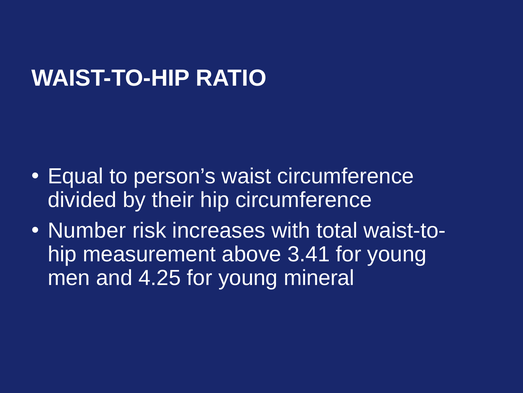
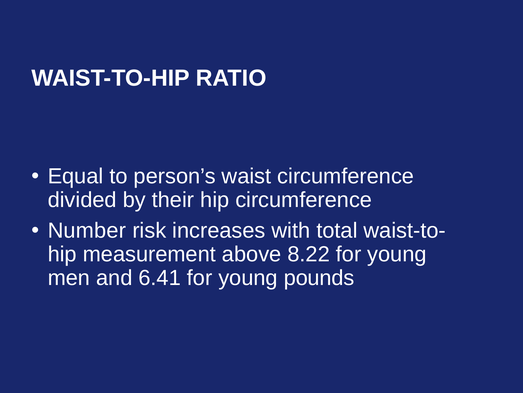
3.41: 3.41 -> 8.22
4.25: 4.25 -> 6.41
mineral: mineral -> pounds
